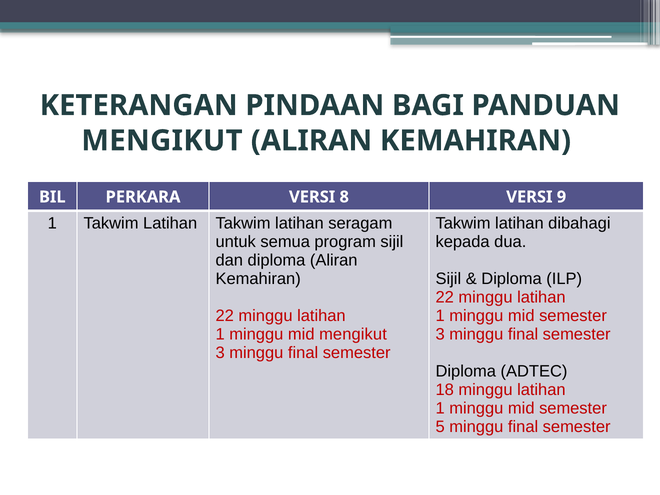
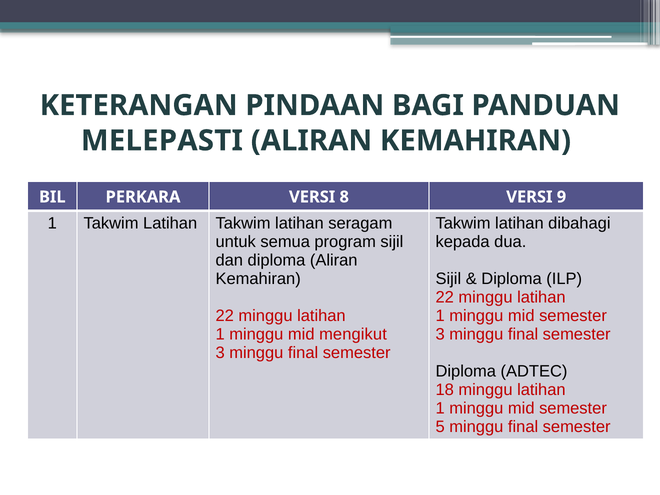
MENGIKUT at (162, 141): MENGIKUT -> MELEPASTI
